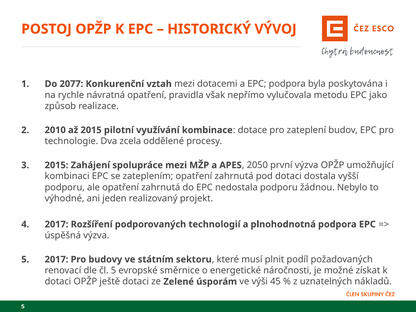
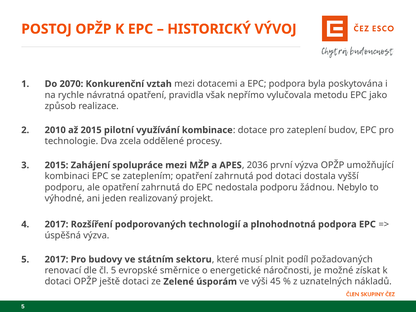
2077: 2077 -> 2070
2050: 2050 -> 2036
